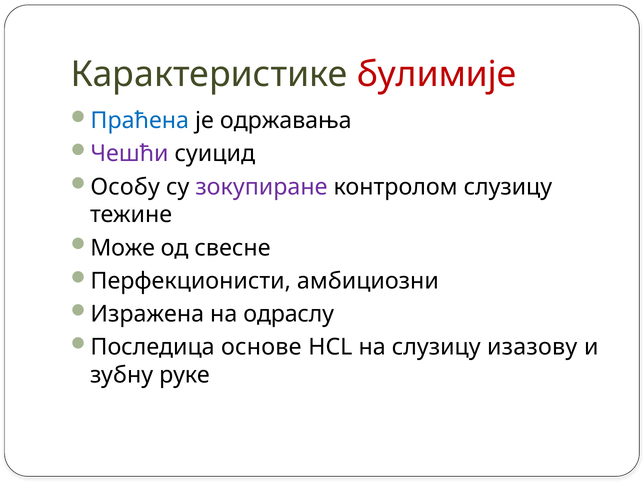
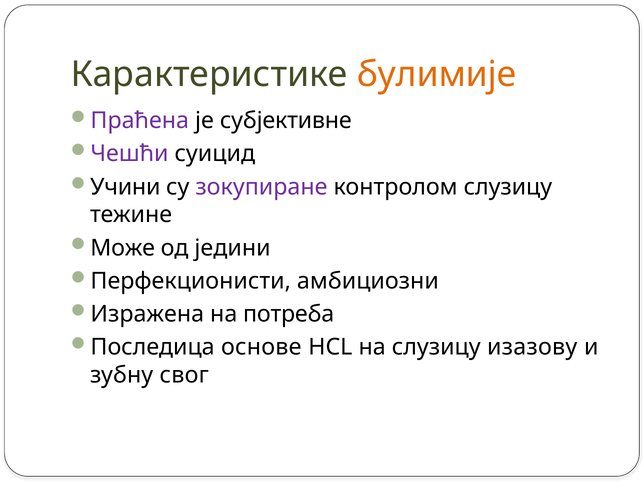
булимије colour: red -> orange
Праћена colour: blue -> purple
одржавања: одржавања -> субјективне
Особу: Особу -> Учини
свесне: свесне -> једини
одраслу: одраслу -> потреба
руке: руке -> свог
